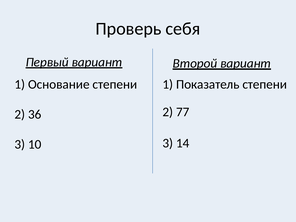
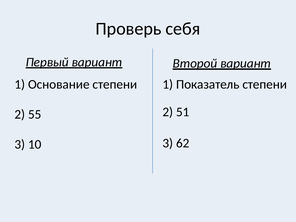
36: 36 -> 55
77: 77 -> 51
14: 14 -> 62
